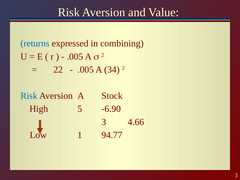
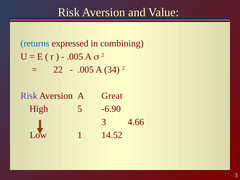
Risk at (29, 96) colour: blue -> purple
Stock: Stock -> Great
94.77: 94.77 -> 14.52
